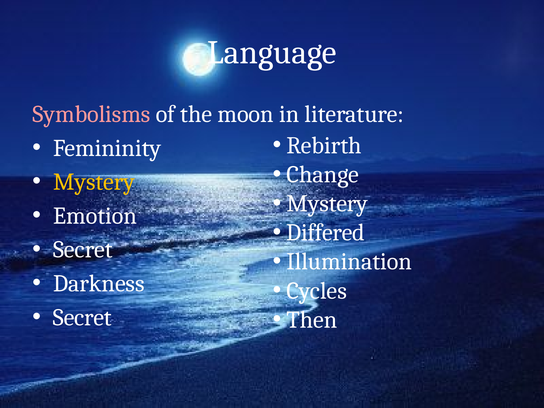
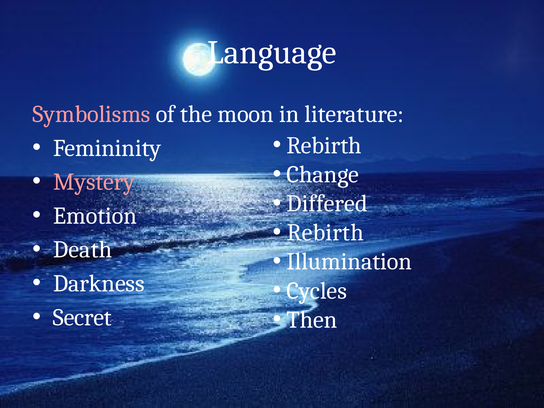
Mystery at (94, 182) colour: yellow -> pink
Mystery at (327, 204): Mystery -> Differed
Differed at (326, 233): Differed -> Rebirth
Secret at (83, 250): Secret -> Death
